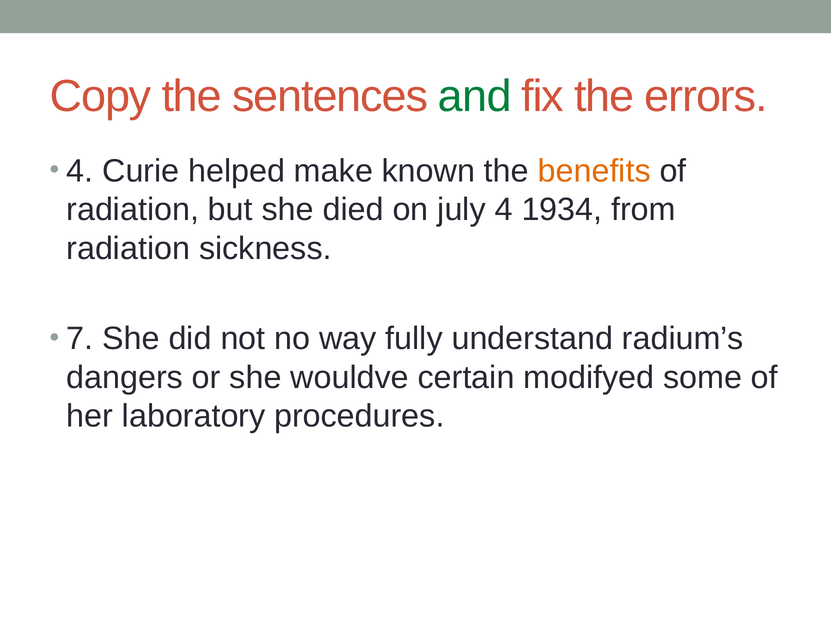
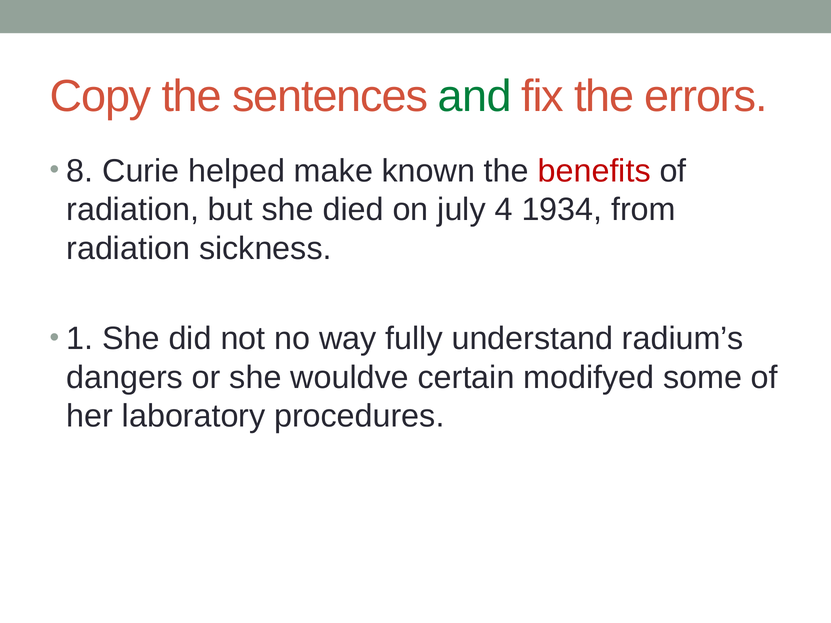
4 at (80, 171): 4 -> 8
benefits colour: orange -> red
7: 7 -> 1
